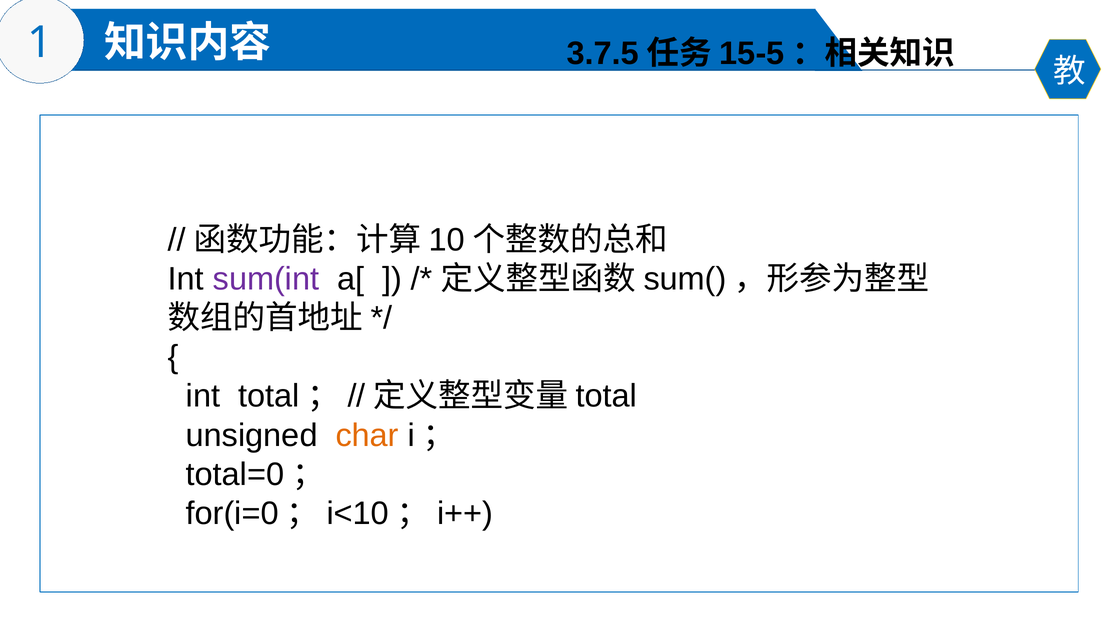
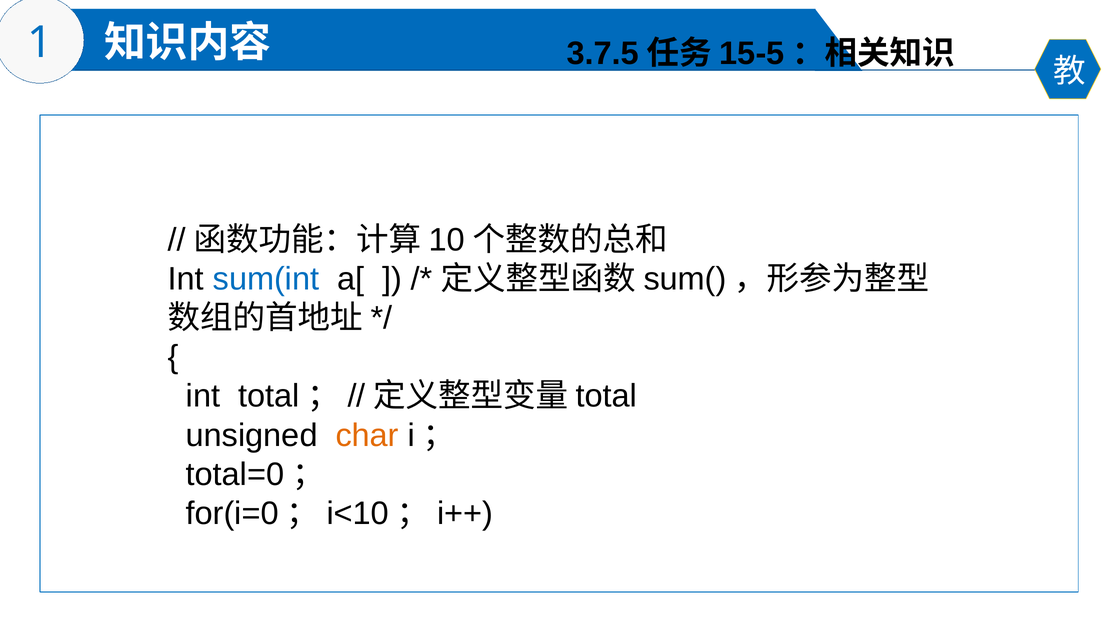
sum(int colour: purple -> blue
